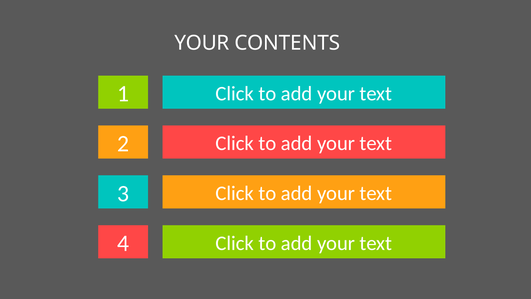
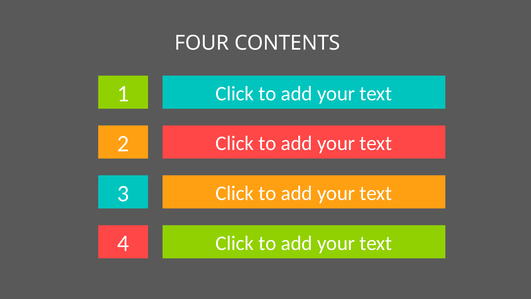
YOUR at (202, 43): YOUR -> FOUR
